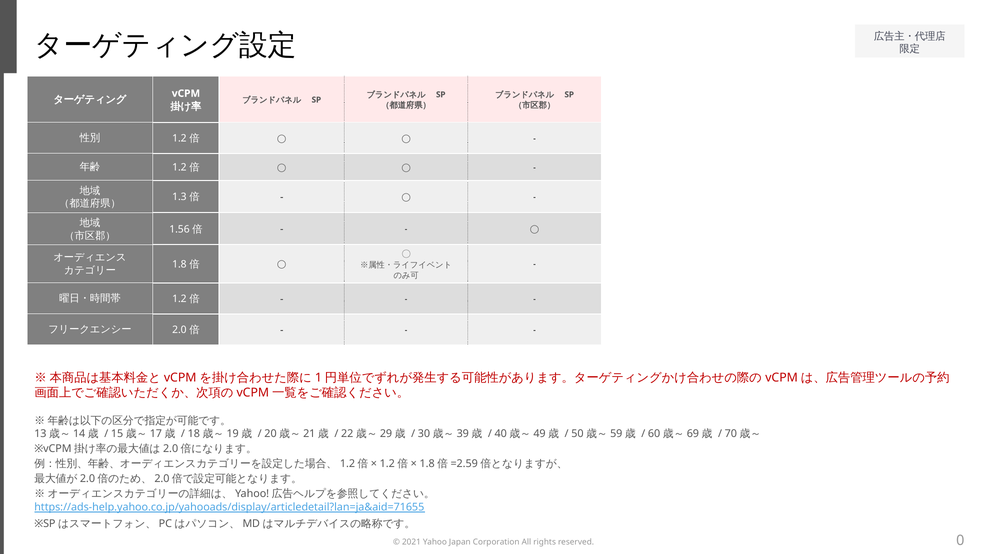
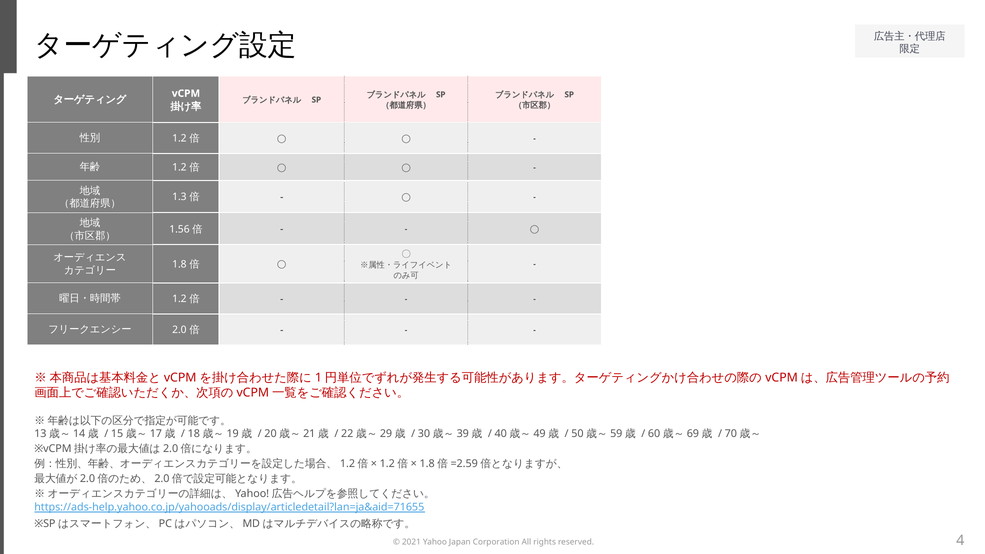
0: 0 -> 4
